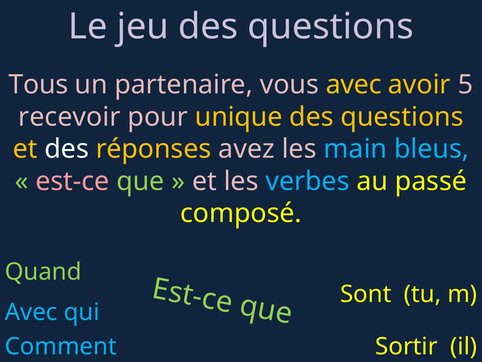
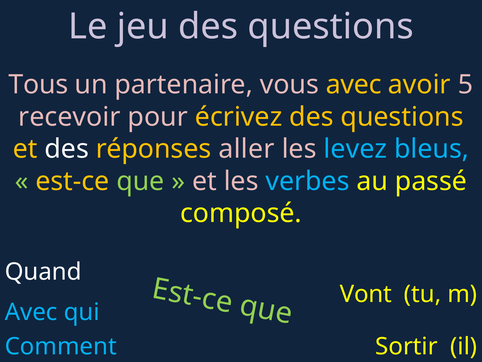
unique: unique -> écrivez
avez: avez -> aller
main: main -> levez
est-ce colour: pink -> yellow
Quand colour: light green -> white
Sont: Sont -> Vont
